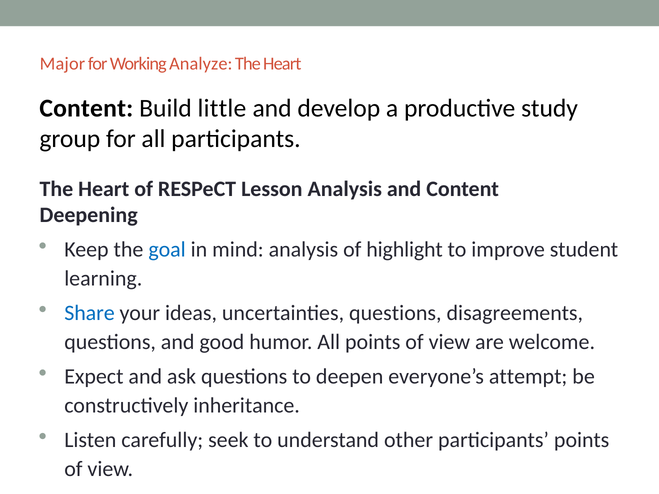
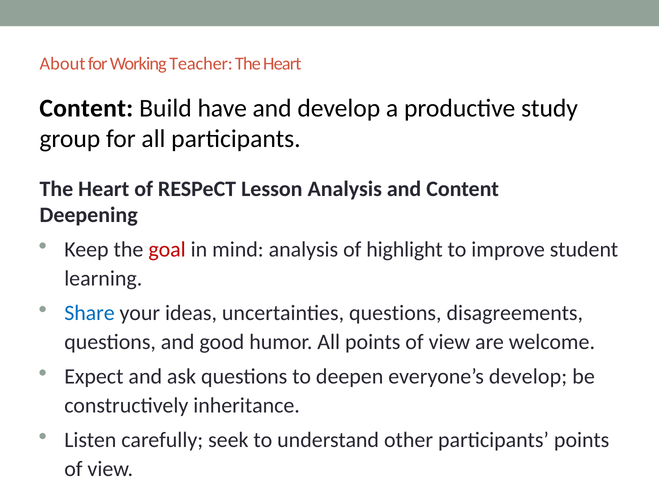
Major: Major -> About
Analyze: Analyze -> Teacher
little: little -> have
goal colour: blue -> red
everyone’s attempt: attempt -> develop
